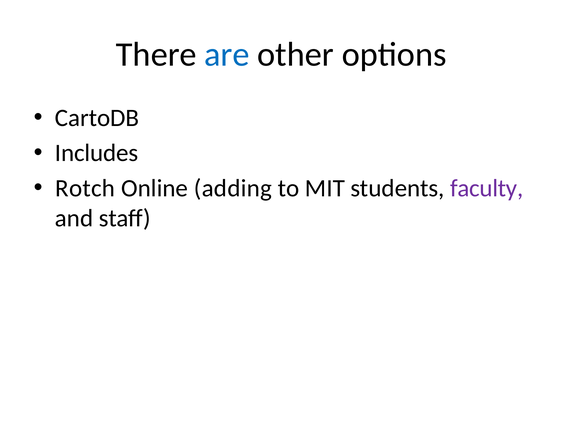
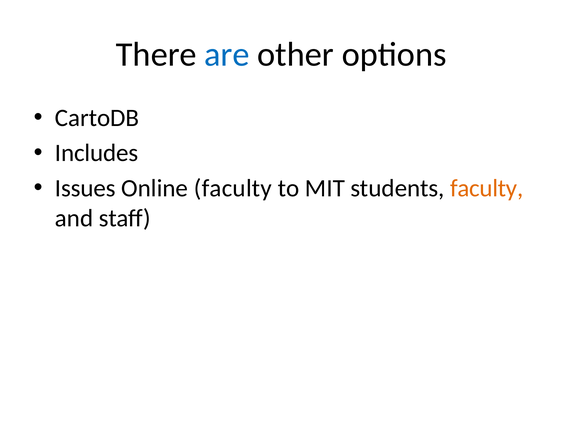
Rotch: Rotch -> Issues
Online adding: adding -> faculty
faculty at (487, 188) colour: purple -> orange
